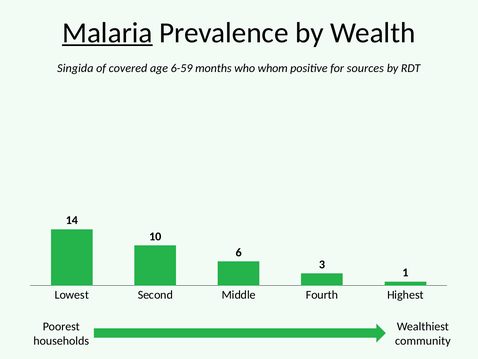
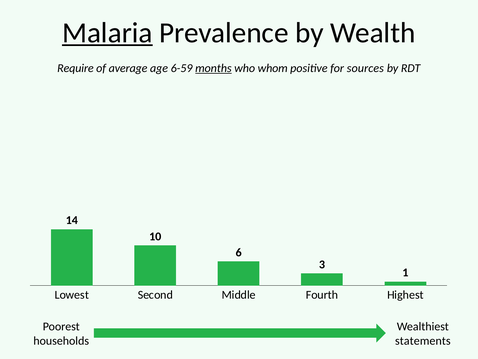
Singida: Singida -> Require
covered: covered -> average
months underline: none -> present
community: community -> statements
